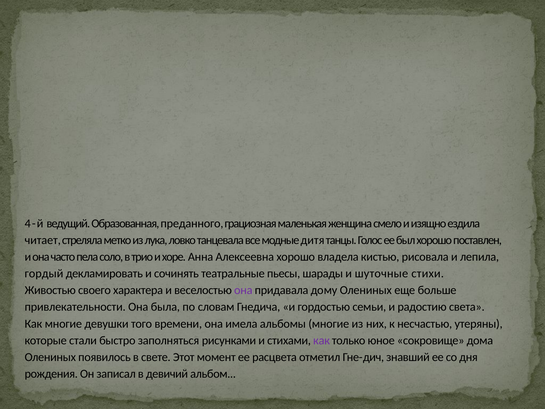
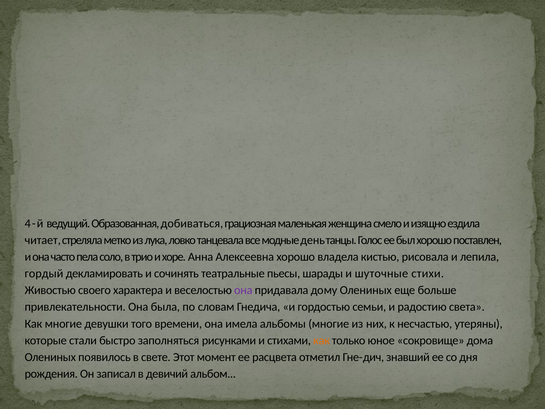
преданного: преданного -> добиваться
дитя: дитя -> день
как at (322, 340) colour: purple -> orange
